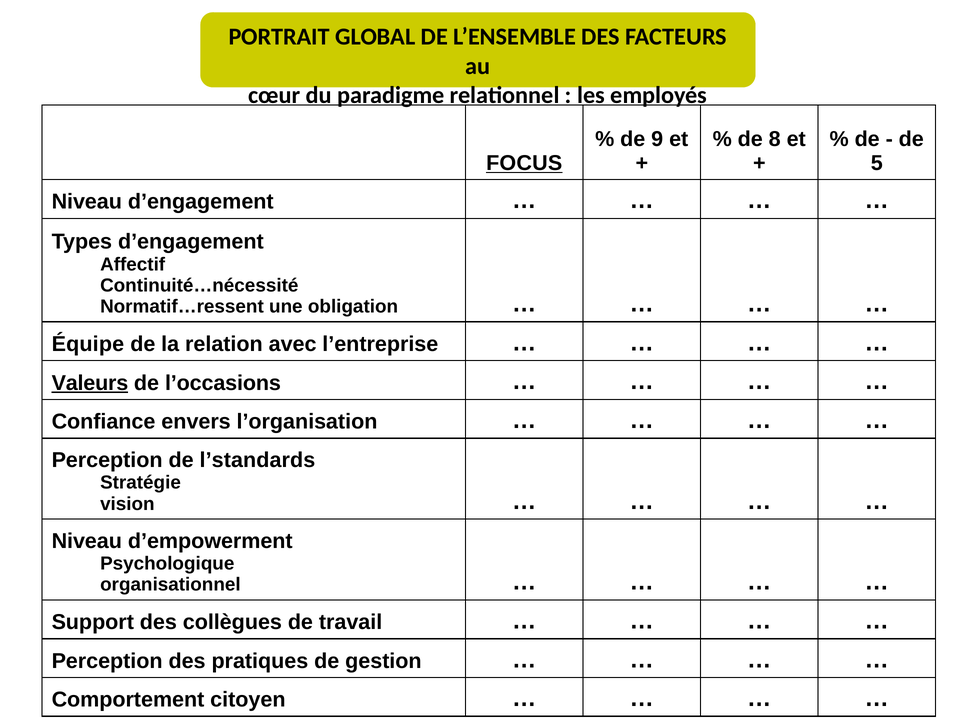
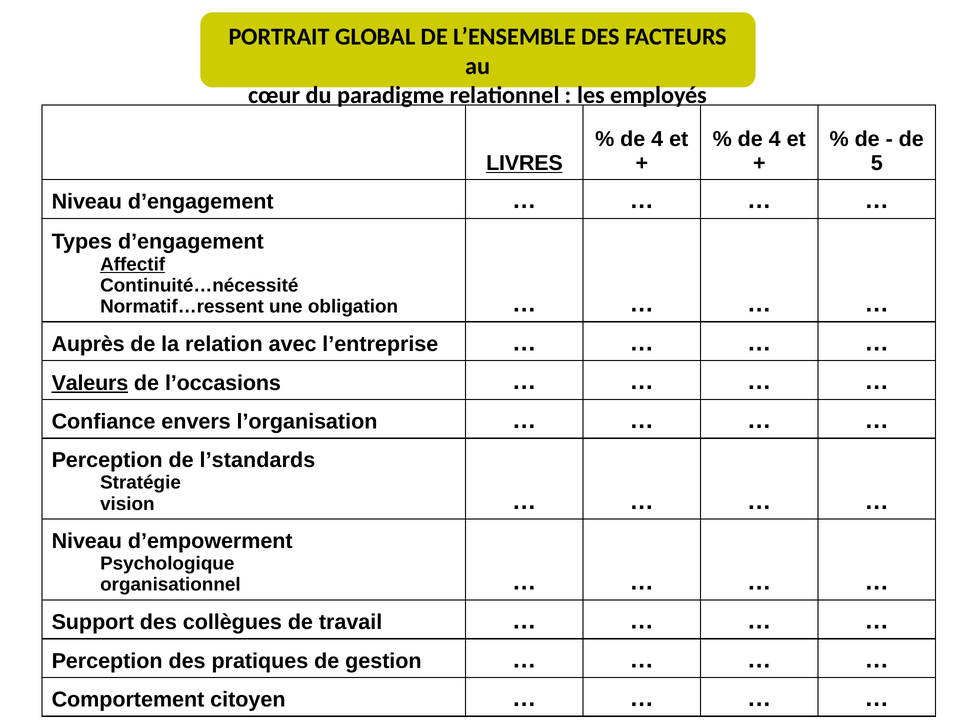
9 at (657, 139): 9 -> 4
8 at (775, 139): 8 -> 4
FOCUS: FOCUS -> LIVRES
Affectif underline: none -> present
Équipe: Équipe -> Auprès
